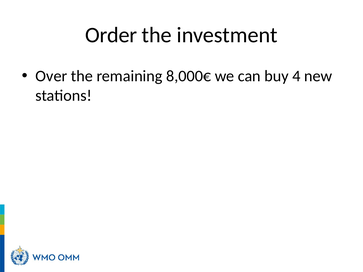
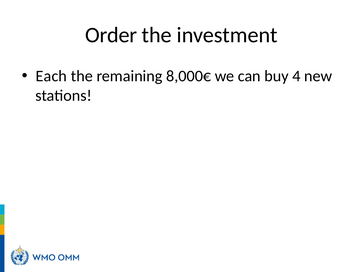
Over: Over -> Each
